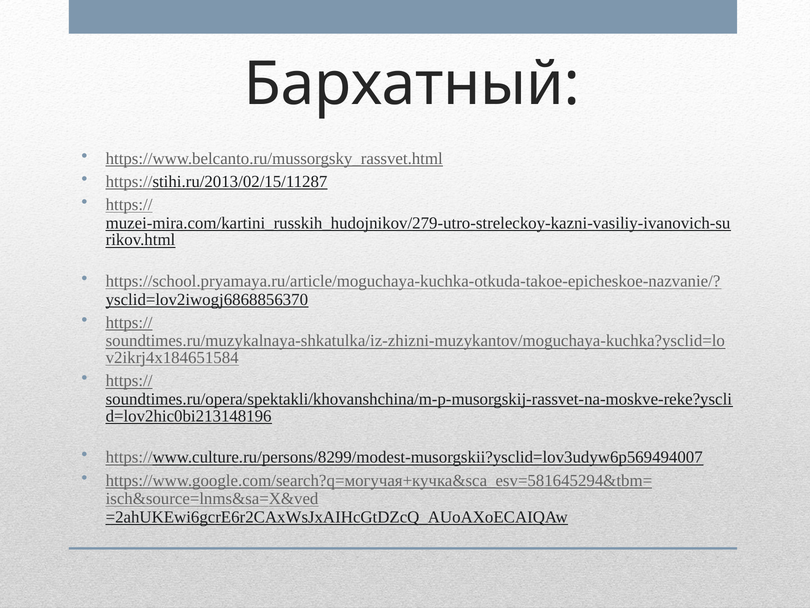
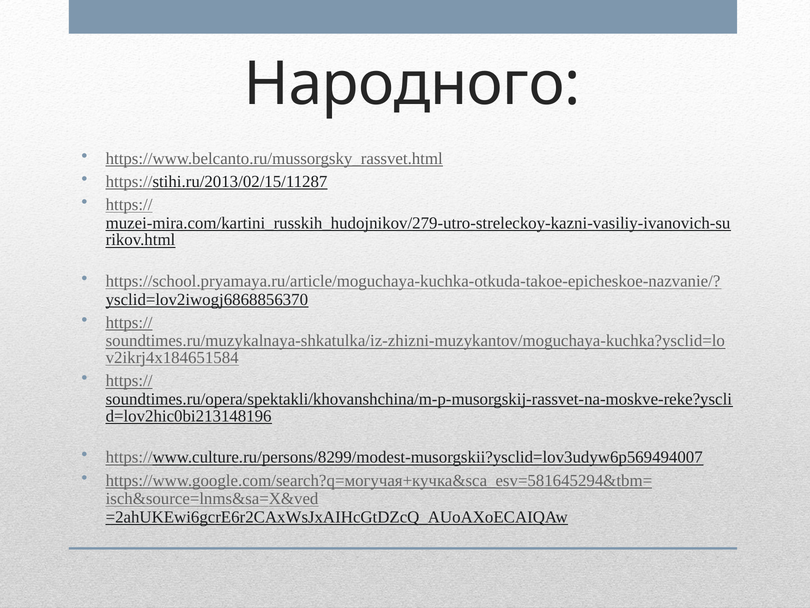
Бархатный: Бархатный -> Народного
